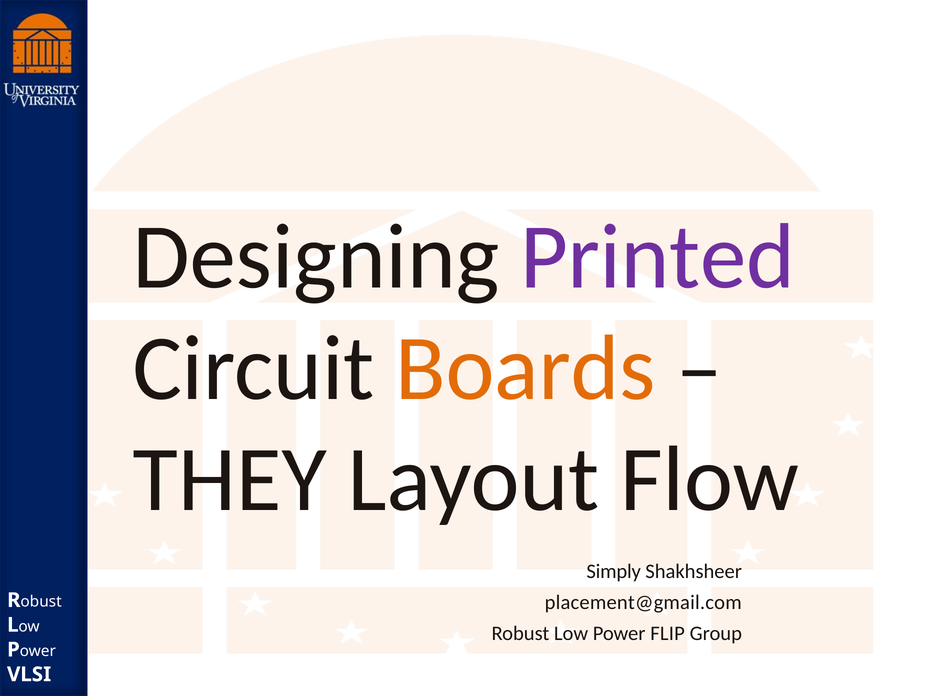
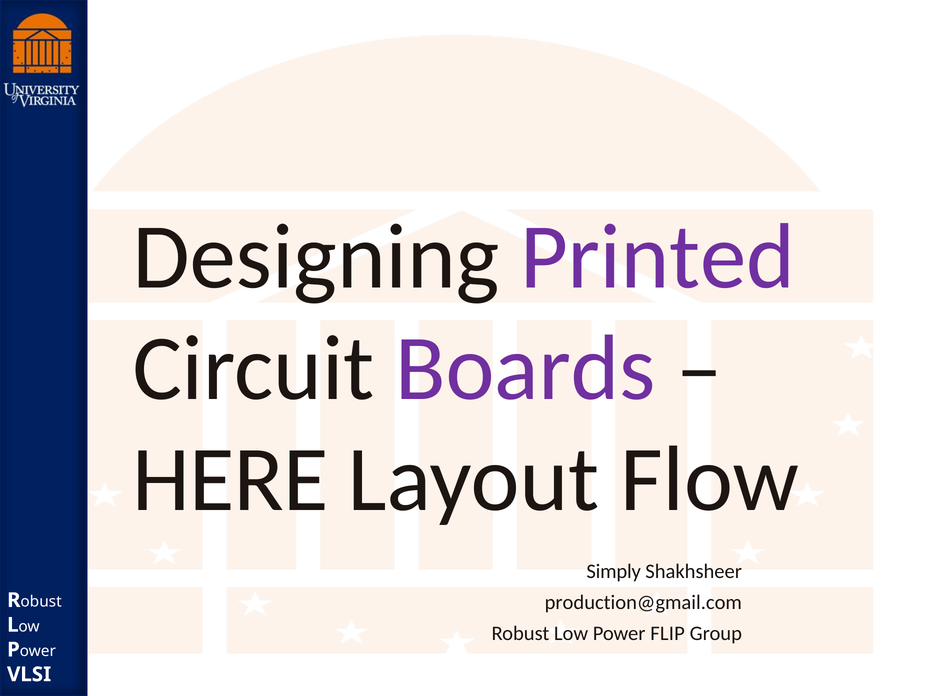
Boards colour: orange -> purple
THEY: THEY -> HERE
placement@gmail.com: placement@gmail.com -> production@gmail.com
